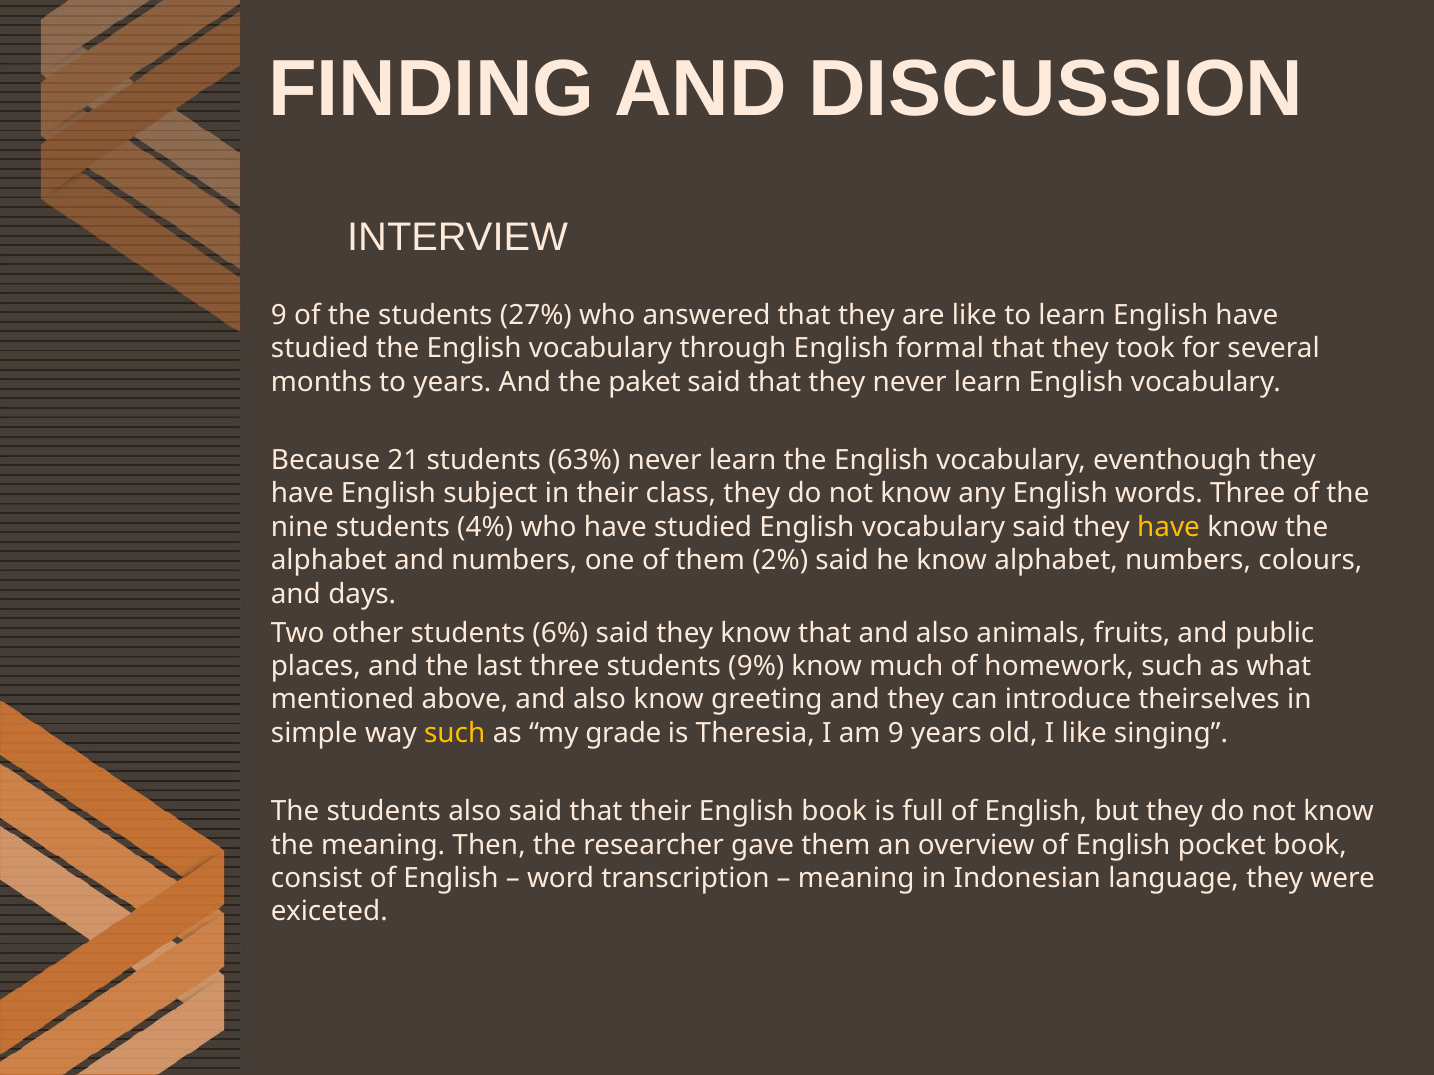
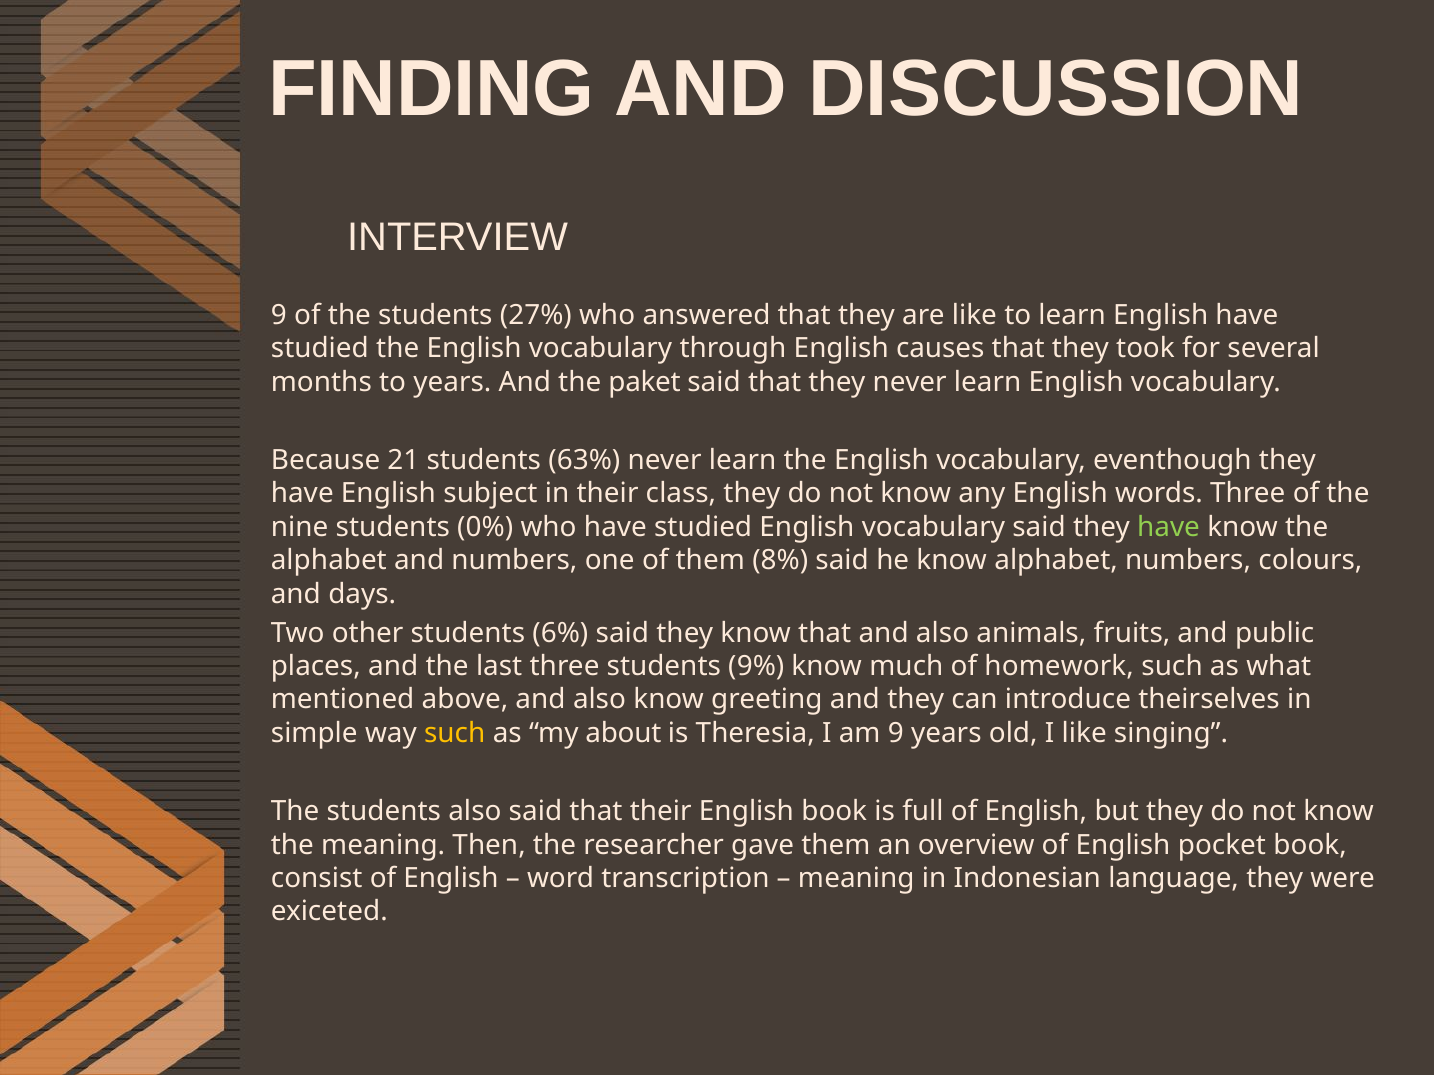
formal: formal -> causes
4%: 4% -> 0%
have at (1169, 527) colour: yellow -> light green
2%: 2% -> 8%
grade: grade -> about
